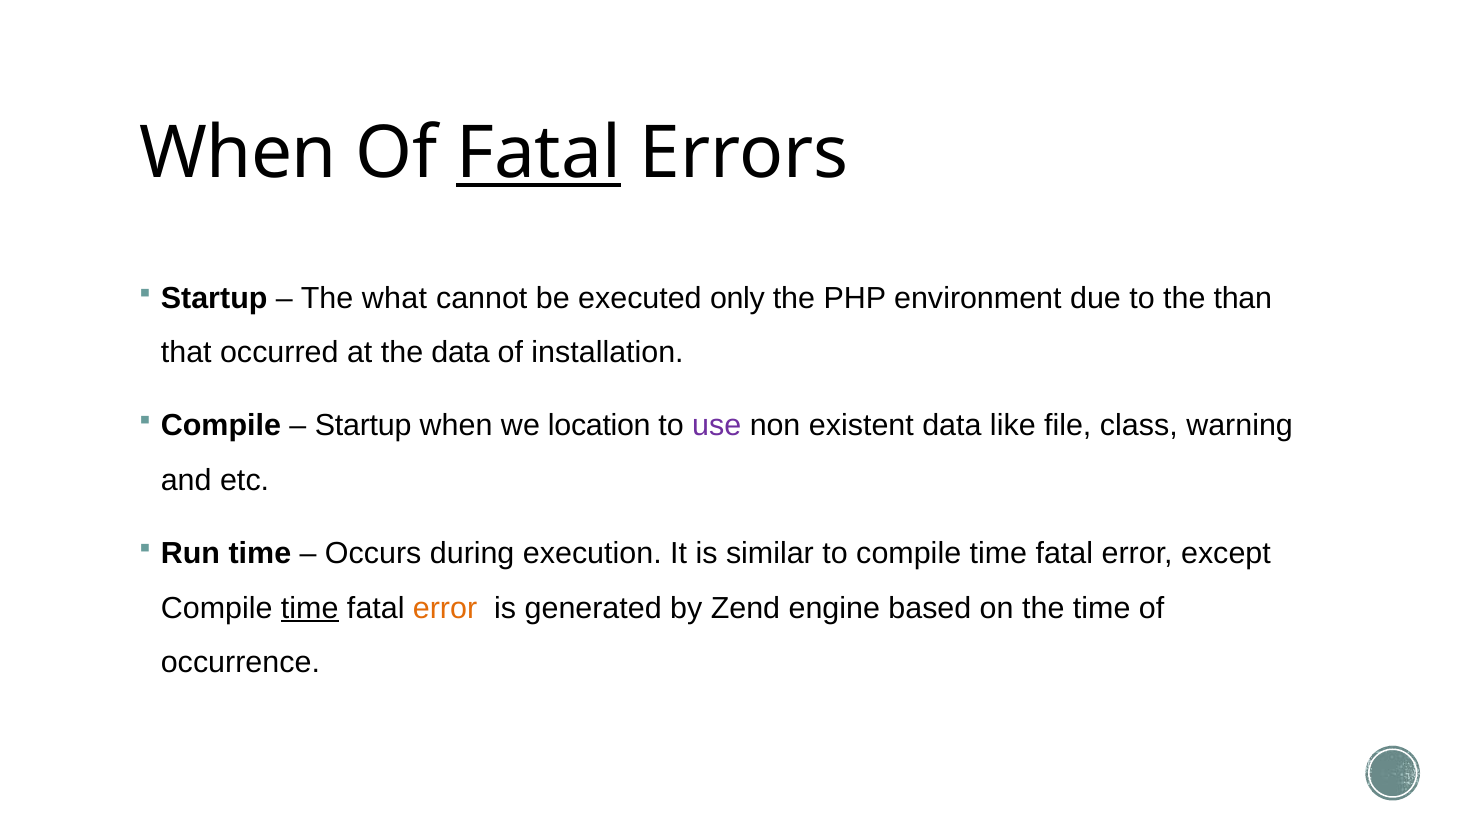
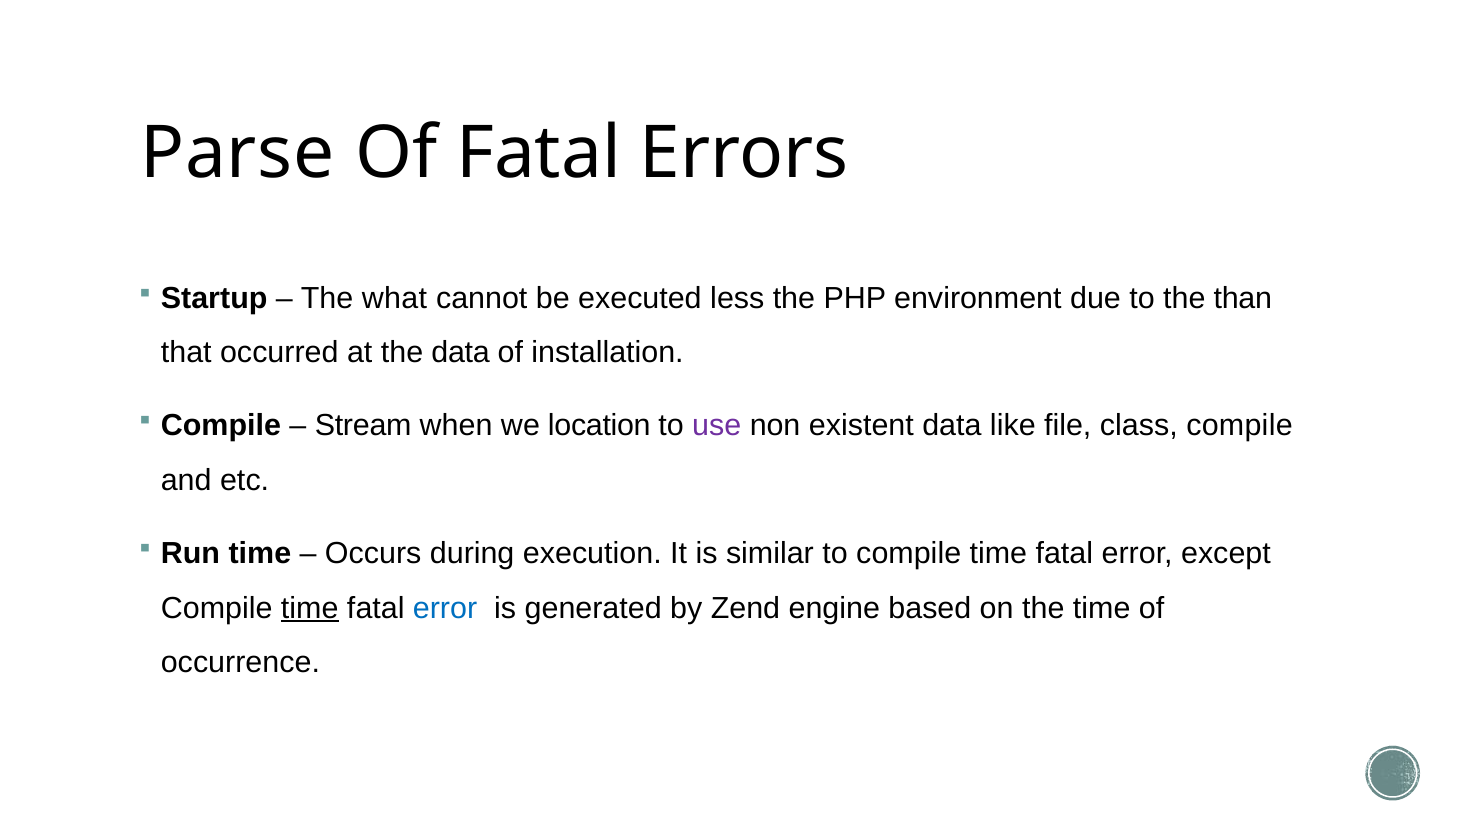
When at (238, 154): When -> Parse
Fatal at (539, 154) underline: present -> none
only: only -> less
Startup at (363, 426): Startup -> Stream
class warning: warning -> compile
error at (445, 608) colour: orange -> blue
